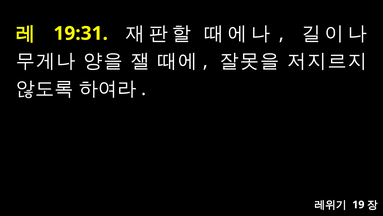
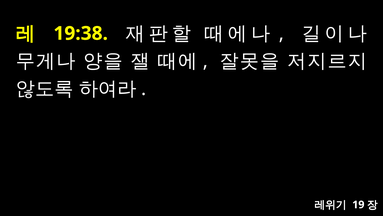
19:31: 19:31 -> 19:38
